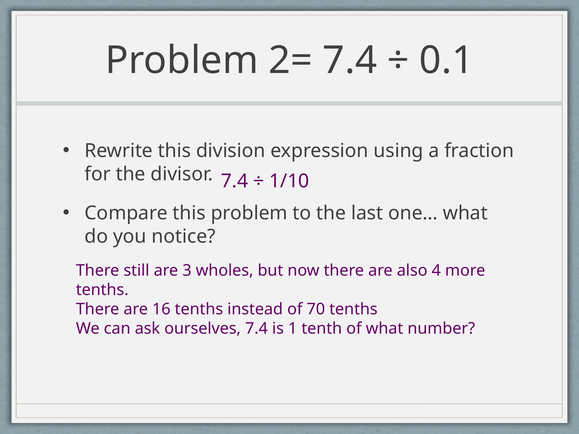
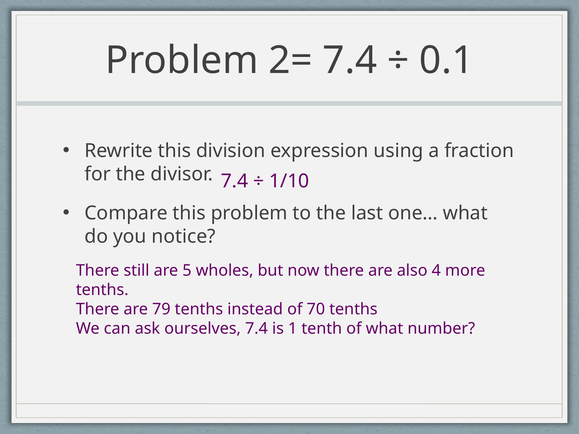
3: 3 -> 5
16: 16 -> 79
